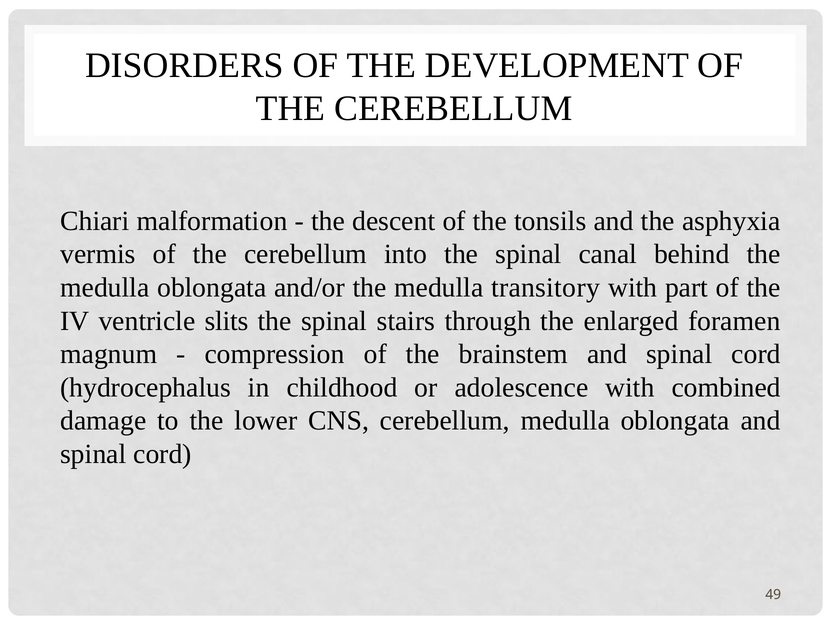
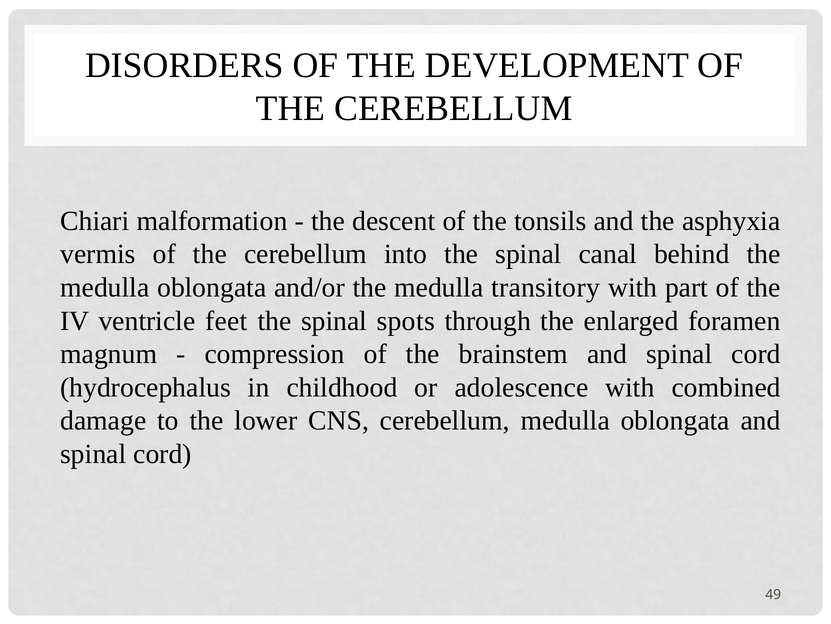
slits: slits -> feet
stairs: stairs -> spots
